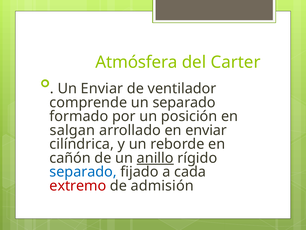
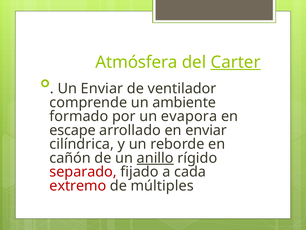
Carter underline: none -> present
un separado: separado -> ambiente
posición: posición -> evapora
salgan: salgan -> escape
separado at (83, 172) colour: blue -> red
admisión: admisión -> múltiples
